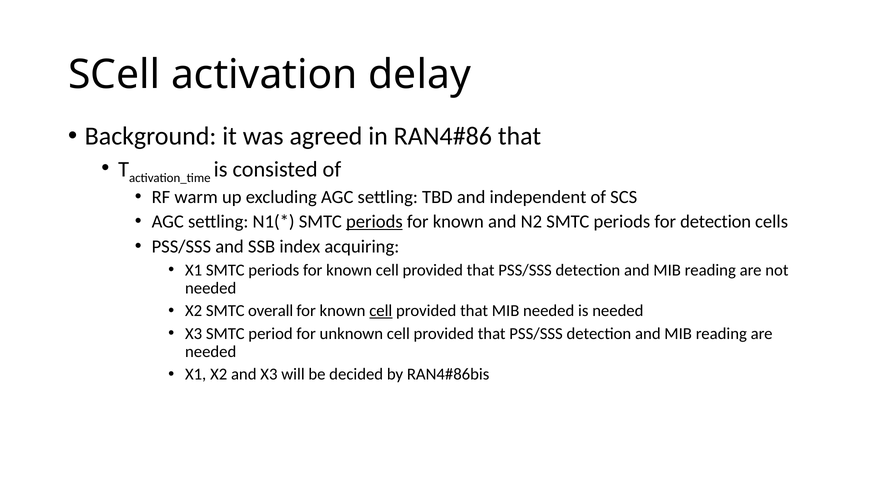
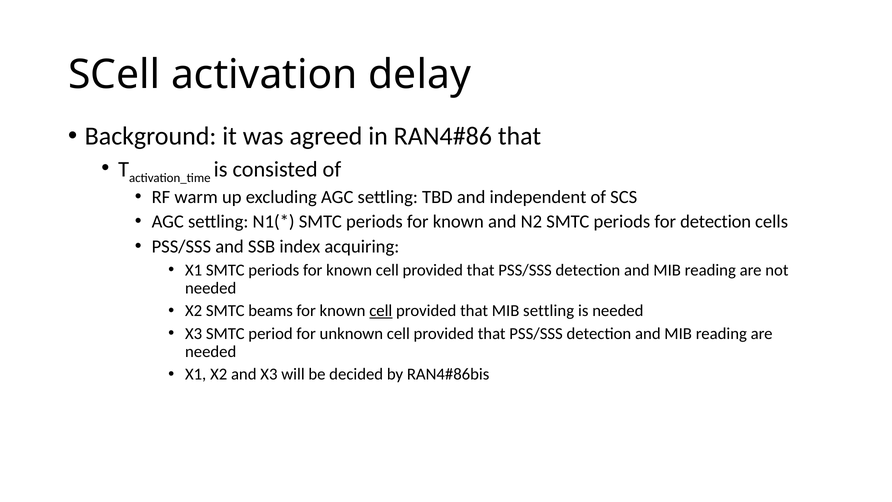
periods at (374, 222) underline: present -> none
overall: overall -> beams
MIB needed: needed -> settling
